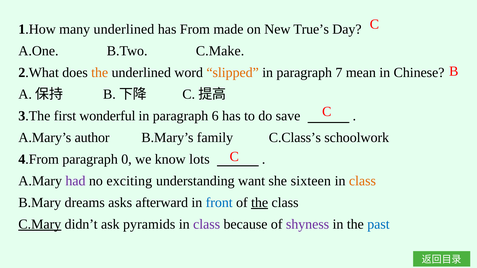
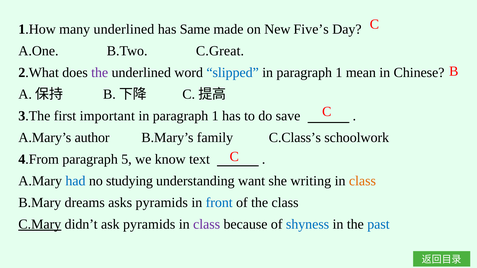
From: From -> Same
True’s: True’s -> Five’s
C.Make: C.Make -> C.Great
the at (100, 73) colour: orange -> purple
slipped colour: orange -> blue
7 at (339, 73): 7 -> 1
wonderful: wonderful -> important
6 at (215, 116): 6 -> 1
0: 0 -> 5
lots: lots -> text
had colour: purple -> blue
exciting: exciting -> studying
sixteen: sixteen -> writing
asks afterward: afterward -> pyramids
the at (260, 203) underline: present -> none
shyness colour: purple -> blue
